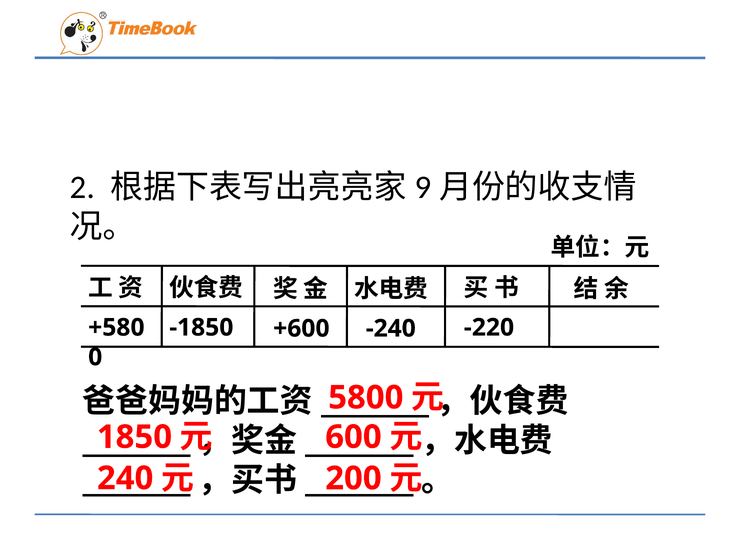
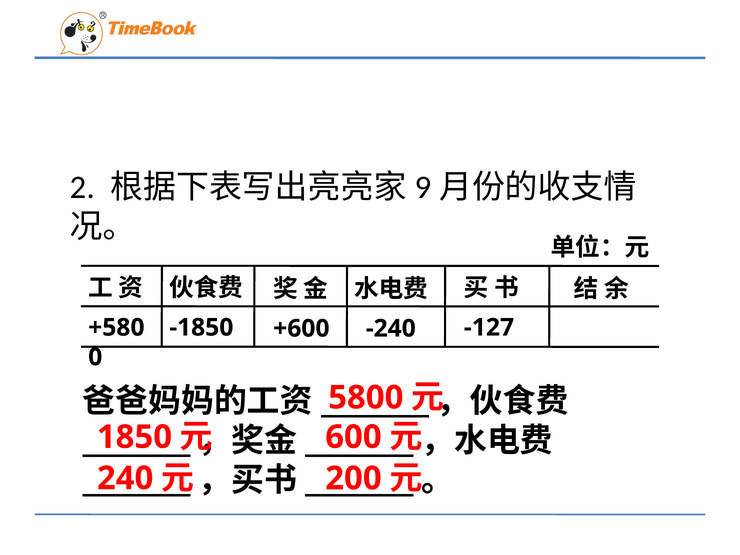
-220: -220 -> -127
